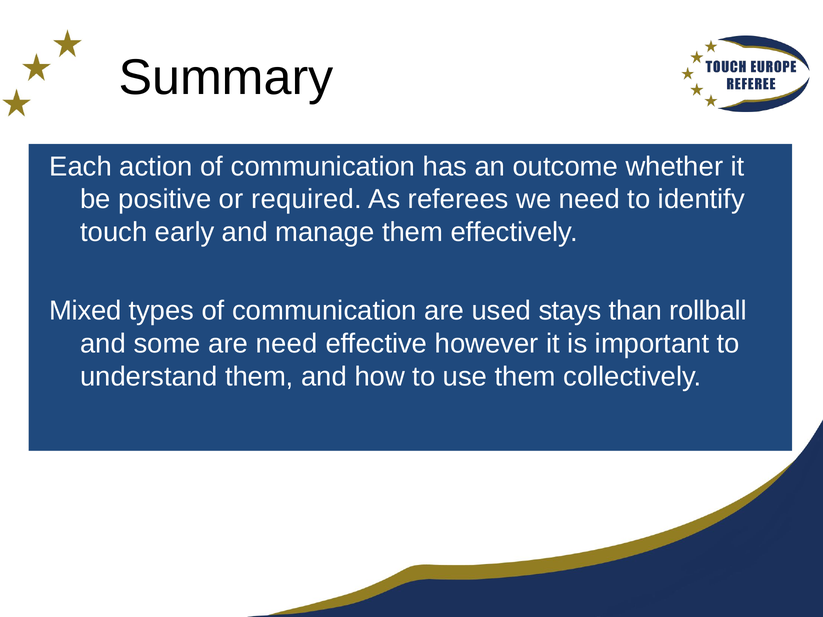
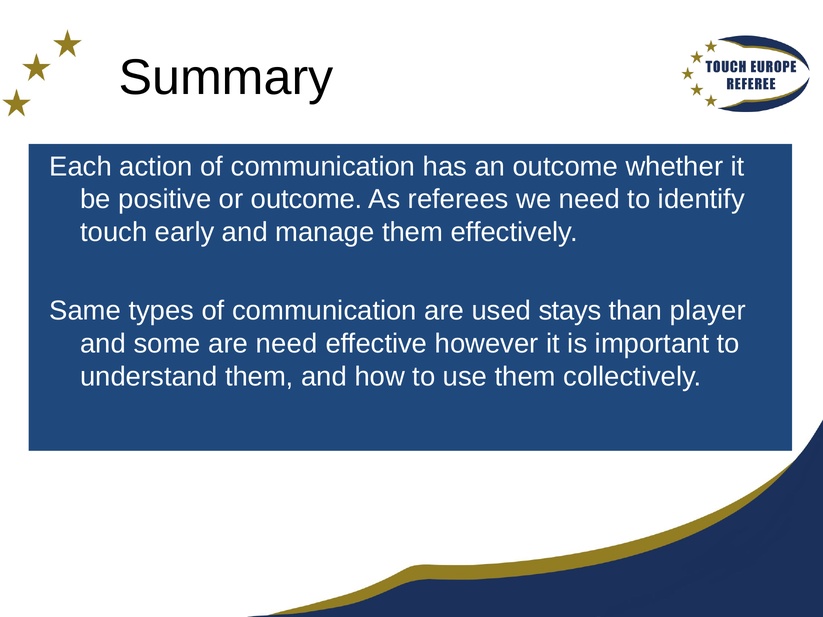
or required: required -> outcome
Mixed: Mixed -> Same
rollball: rollball -> player
